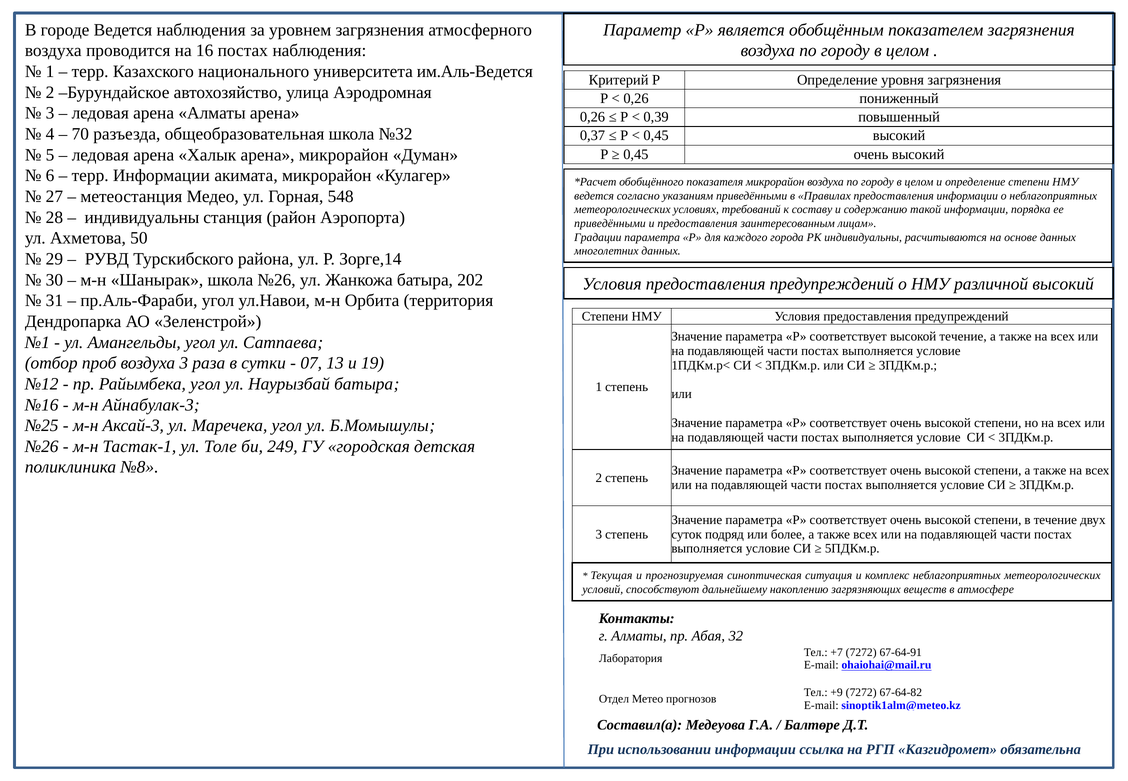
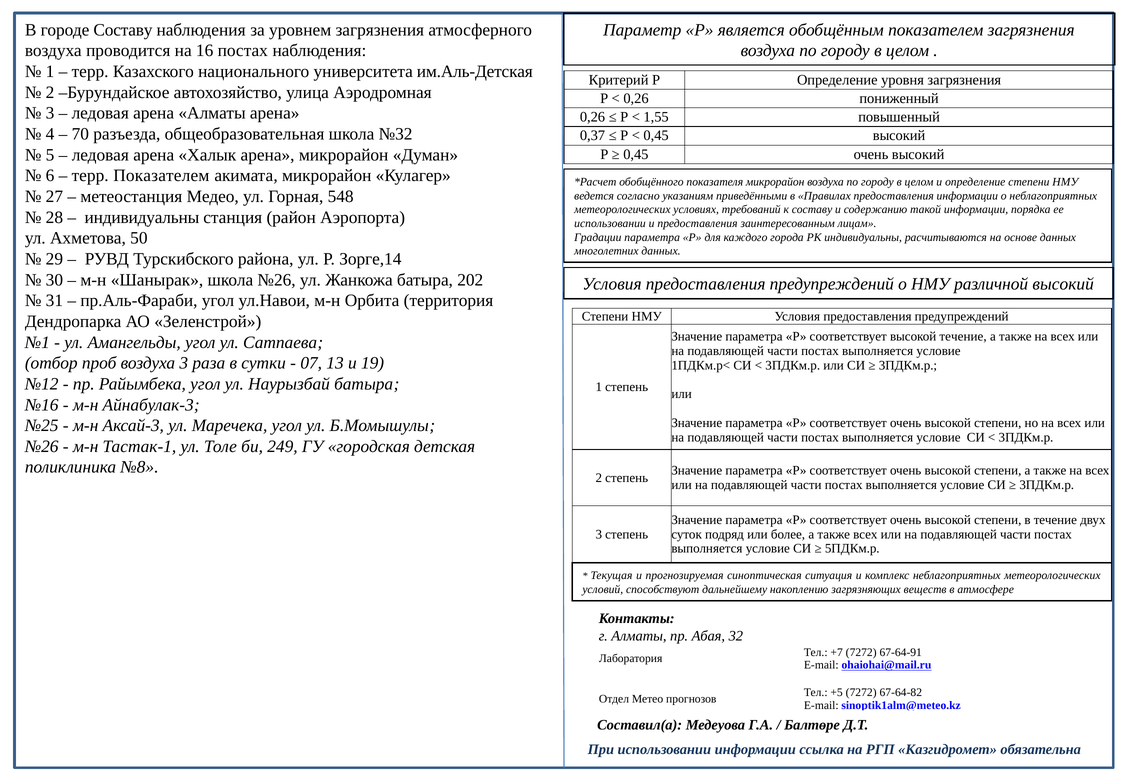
городе Ведется: Ведется -> Составу
им.Аль-Ведется: им.Аль-Ведется -> им.Аль-Детская
0,39: 0,39 -> 1,55
терр Информации: Информации -> Показателем
приведёнными at (610, 223): приведёнными -> использовании
+9: +9 -> +5
